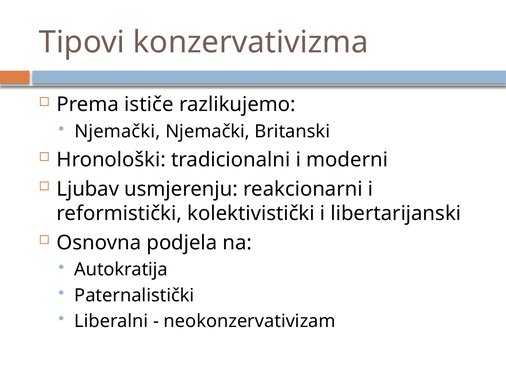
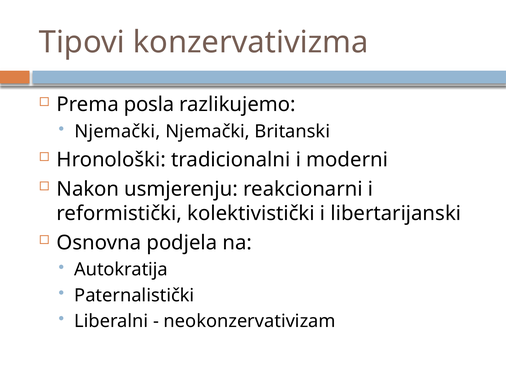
ističe: ističe -> posla
Ljubav: Ljubav -> Nakon
